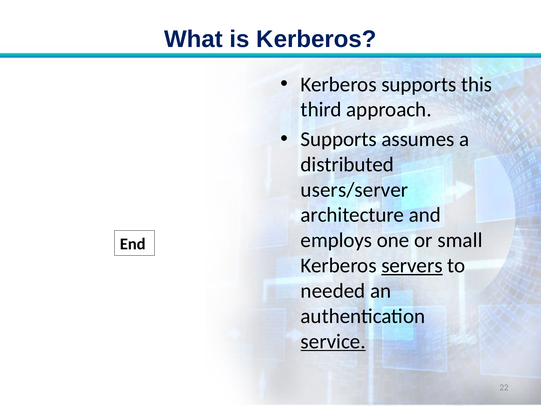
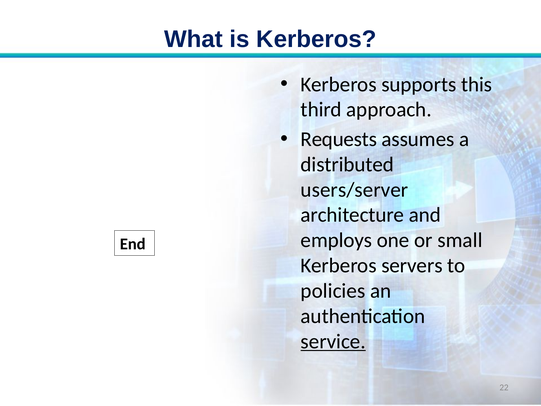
Supports at (339, 139): Supports -> Requests
servers underline: present -> none
needed: needed -> policies
